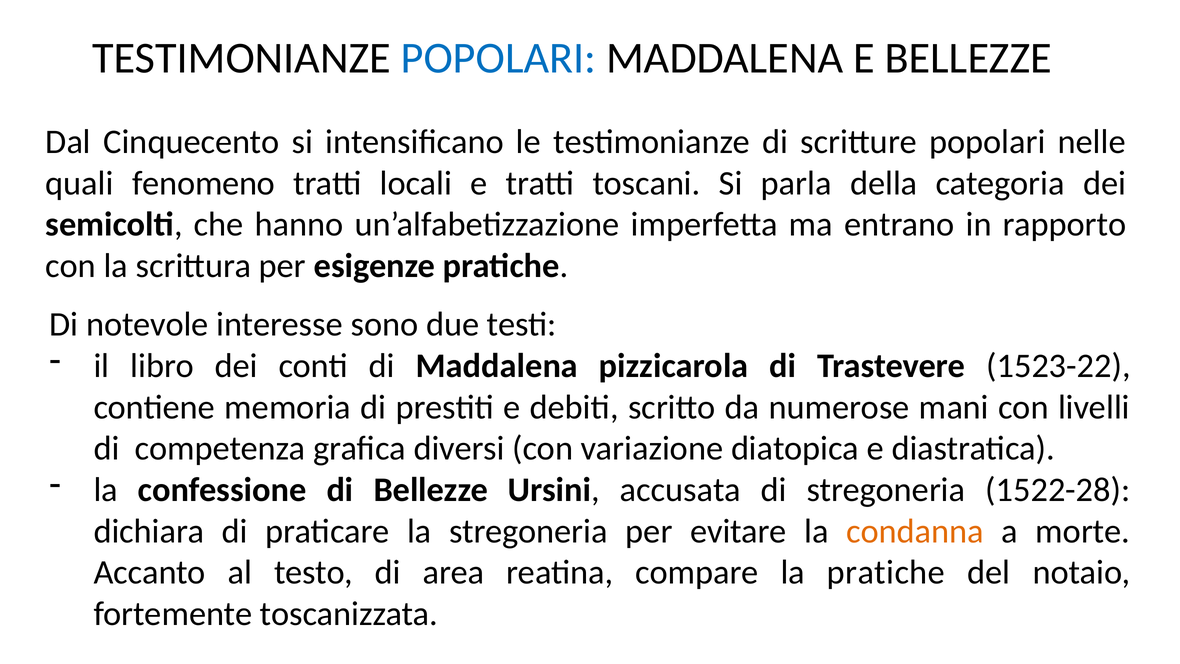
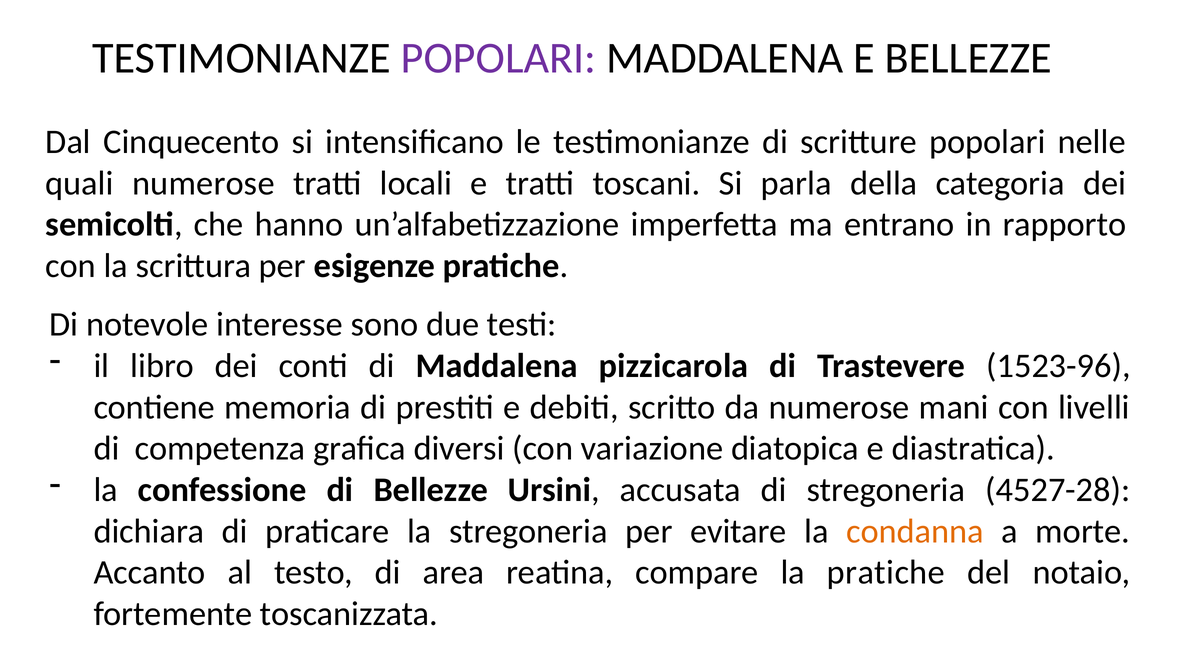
POPOLARI at (498, 58) colour: blue -> purple
quali fenomeno: fenomeno -> numerose
1523-22: 1523-22 -> 1523-96
1522-28: 1522-28 -> 4527-28
